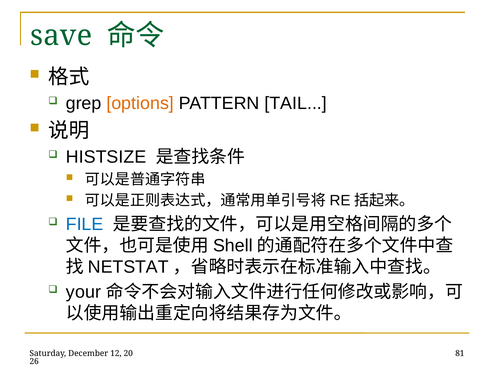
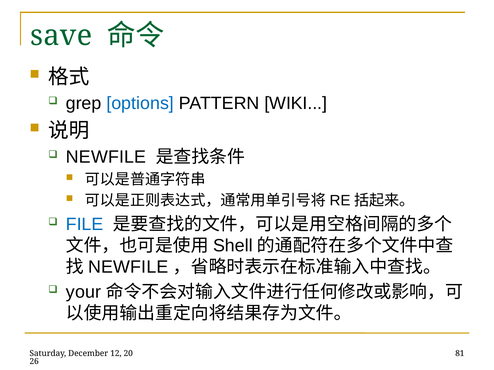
options colour: orange -> blue
TAIL: TAIL -> WIKI
HISTSIZE at (106, 157): HISTSIZE -> NEWFILE
NETSTAT at (128, 267): NETSTAT -> NEWFILE
